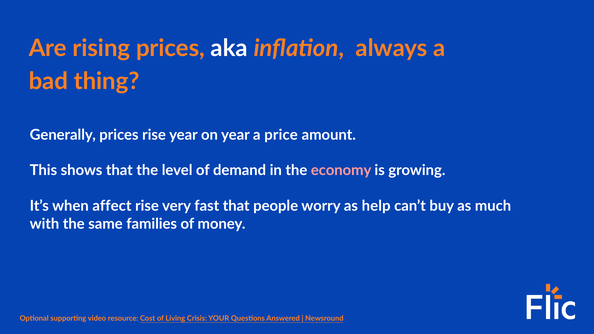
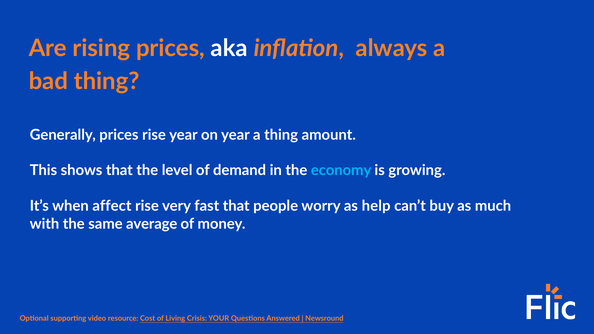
a price: price -> thing
economy colour: pink -> light blue
families: families -> average
